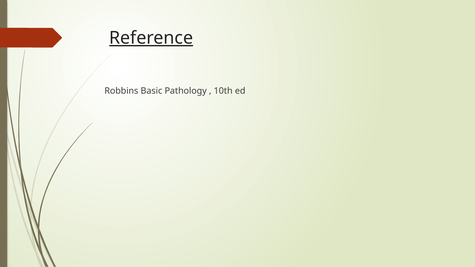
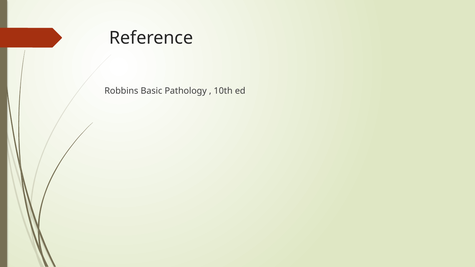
Reference underline: present -> none
